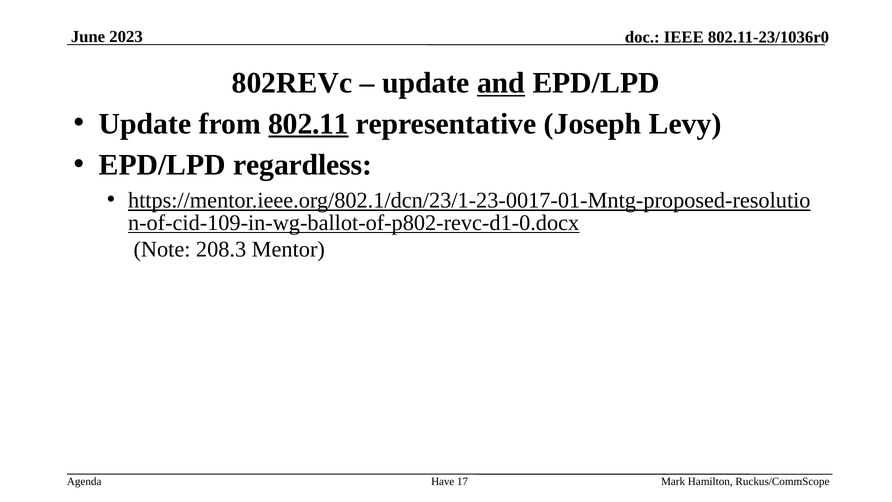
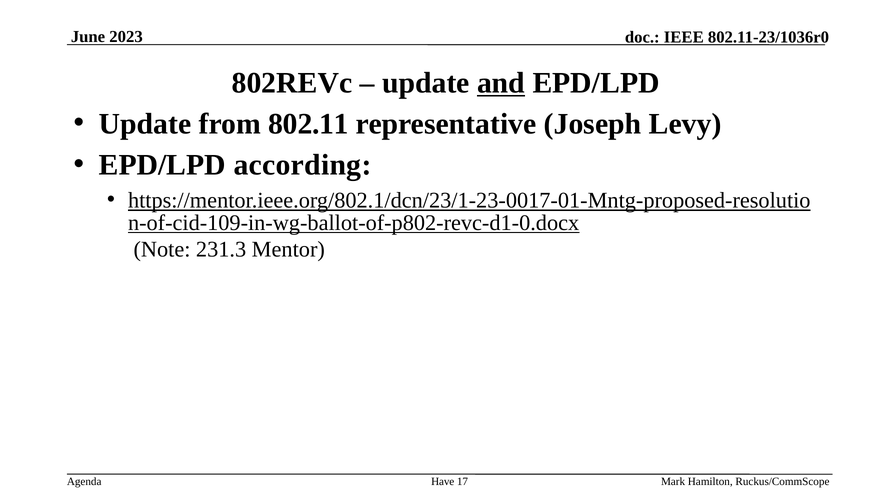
802.11 underline: present -> none
regardless: regardless -> according
208.3: 208.3 -> 231.3
